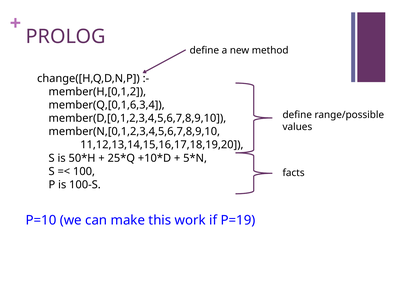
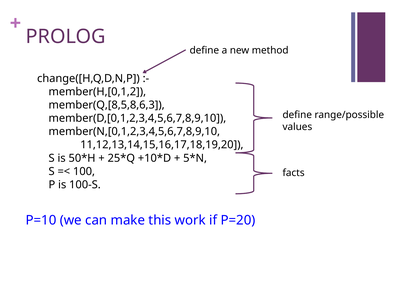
member(Q,[0,1,6,3,4: member(Q,[0,1,6,3,4 -> member(Q,[8,5,8,6,3
P=19: P=19 -> P=20
